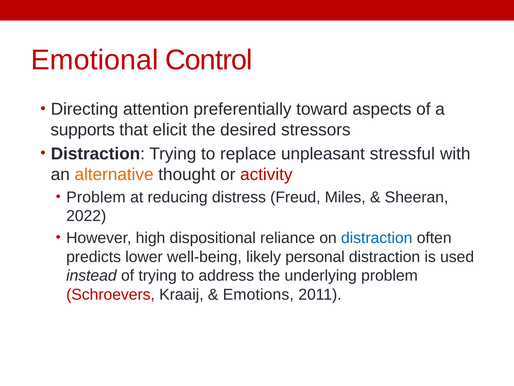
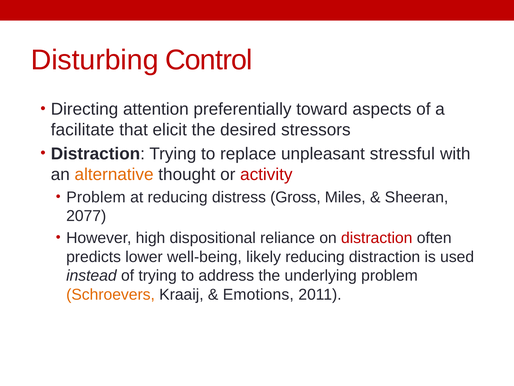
Emotional: Emotional -> Disturbing
supports: supports -> facilitate
Freud: Freud -> Gross
2022: 2022 -> 2077
distraction at (377, 238) colour: blue -> red
likely personal: personal -> reducing
Schroevers colour: red -> orange
